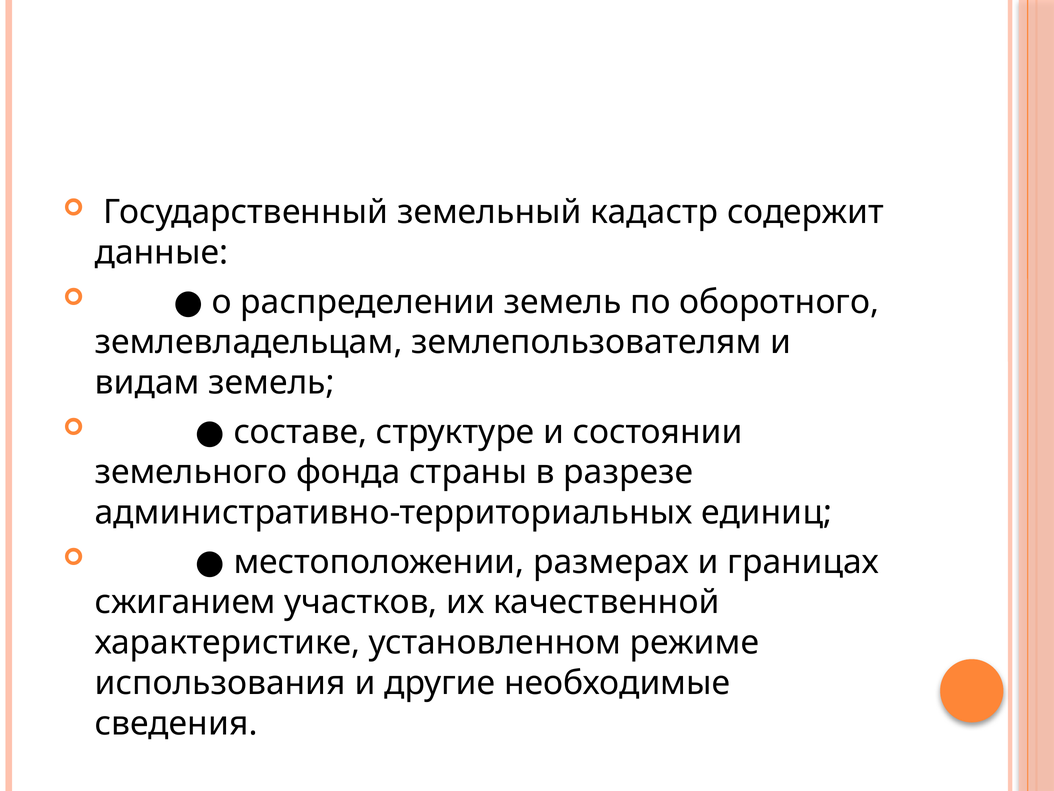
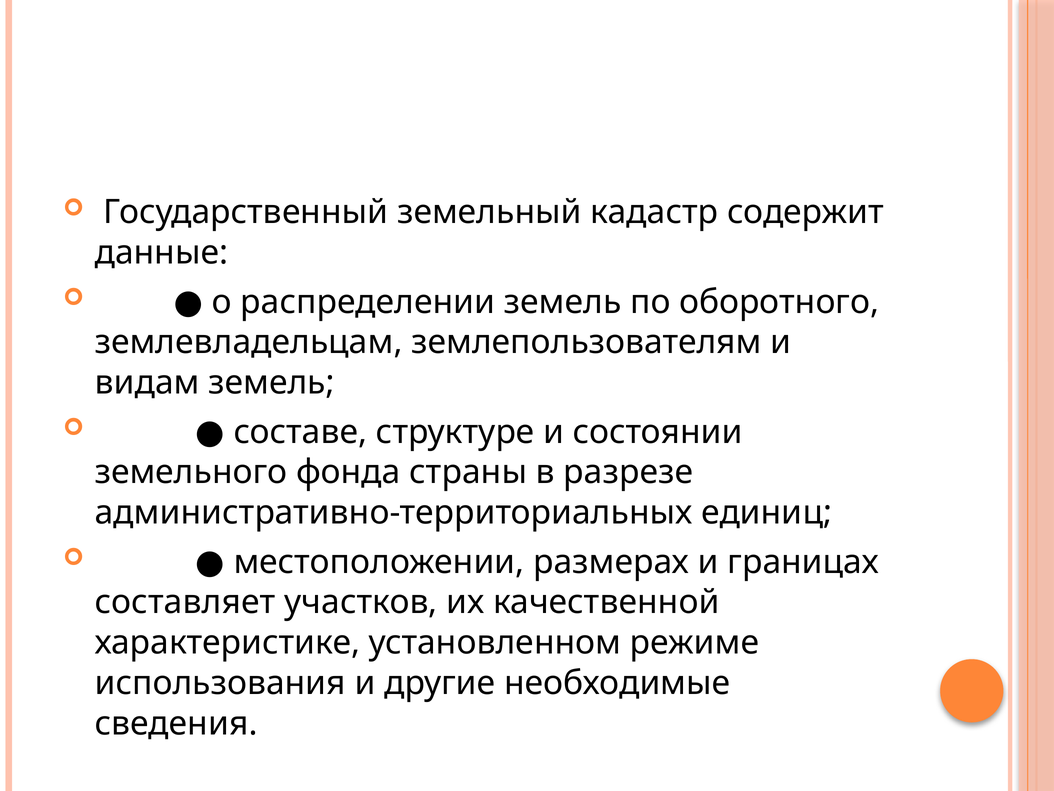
сжиганием: сжиганием -> составляет
